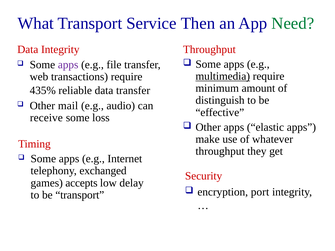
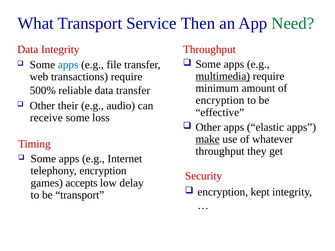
apps at (68, 65) colour: purple -> blue
435%: 435% -> 500%
distinguish at (220, 100): distinguish -> encryption
mail: mail -> their
make underline: none -> present
telephony exchanged: exchanged -> encryption
port: port -> kept
